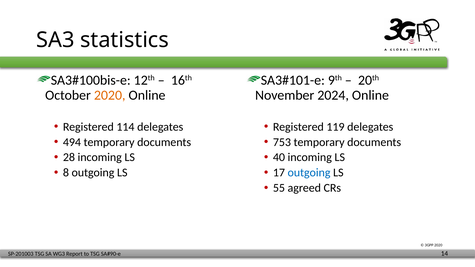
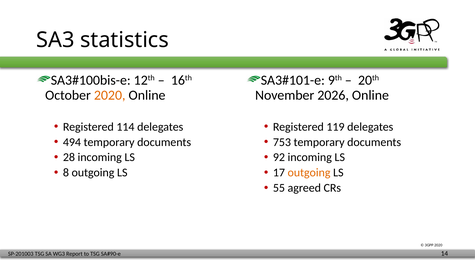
2024: 2024 -> 2026
40: 40 -> 92
outgoing at (309, 173) colour: blue -> orange
